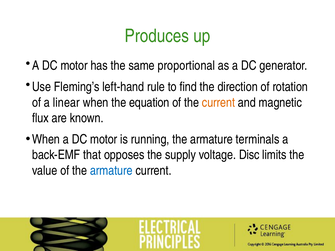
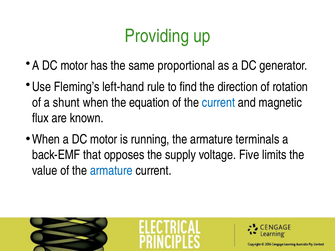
Produces: Produces -> Providing
linear: linear -> shunt
current at (218, 103) colour: orange -> blue
Disc: Disc -> Five
